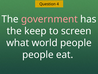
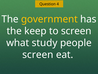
government colour: pink -> yellow
world: world -> study
people at (38, 54): people -> screen
